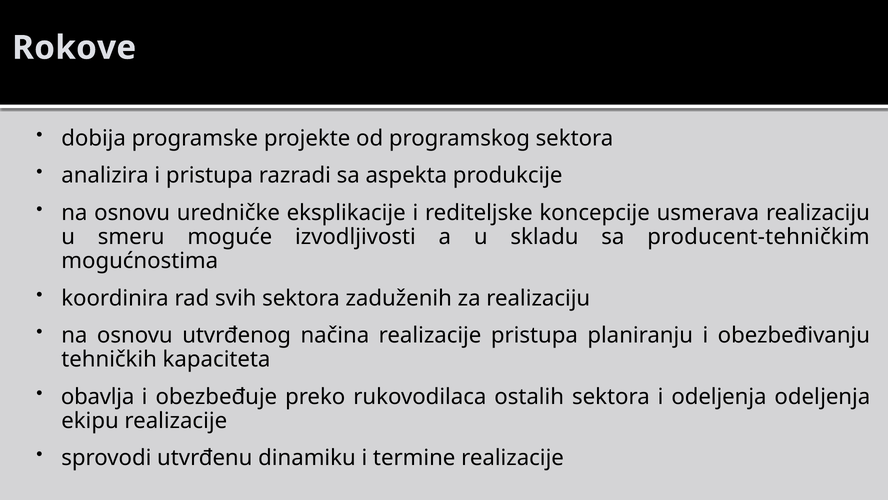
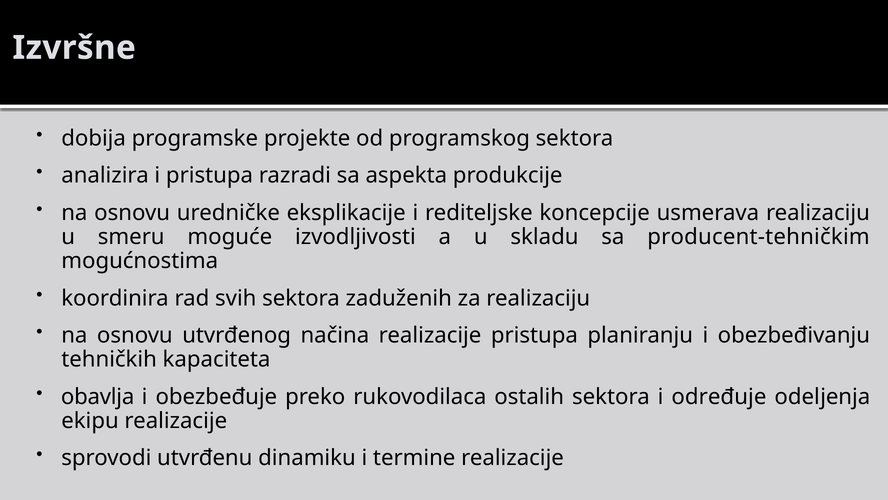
Rokove: Rokove -> Izvršne
i odeljenja: odeljenja -> određuje
